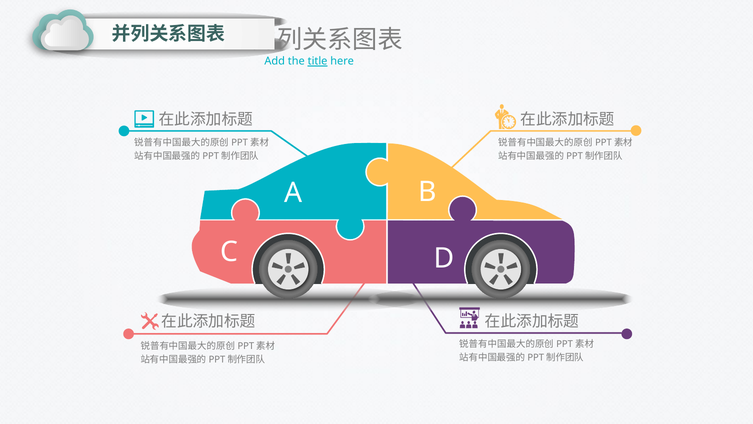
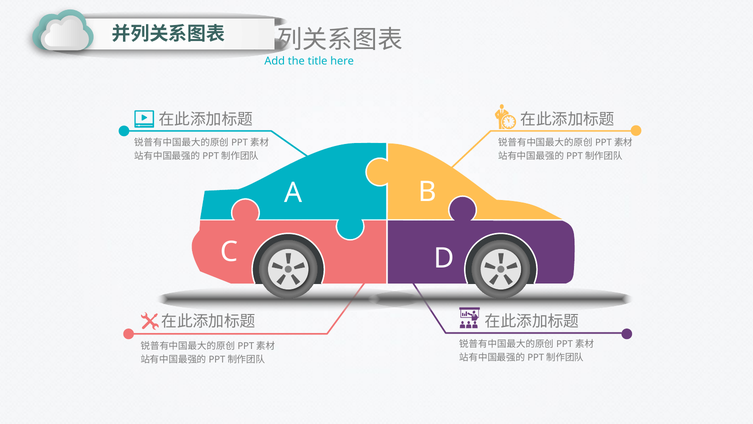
title underline: present -> none
